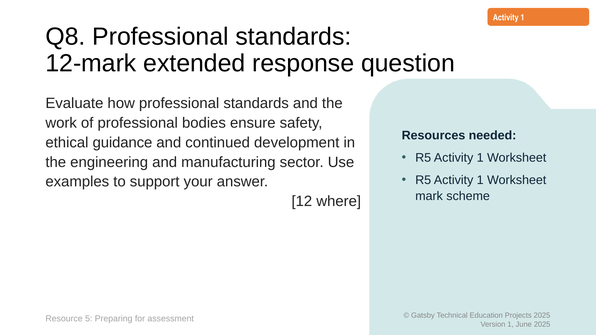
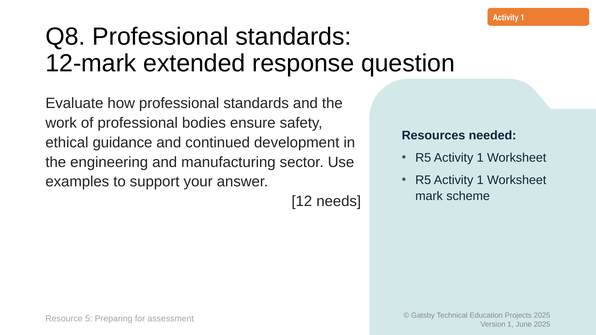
where: where -> needs
